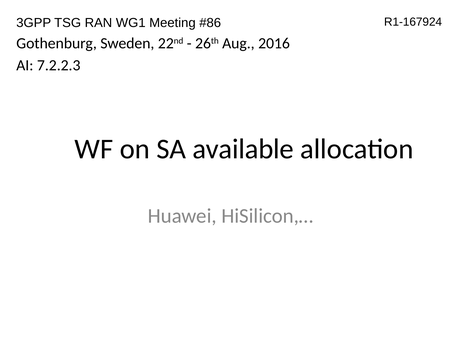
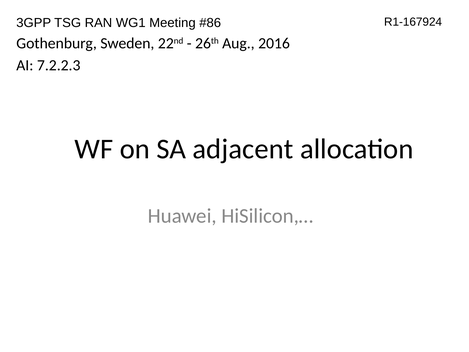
available: available -> adjacent
